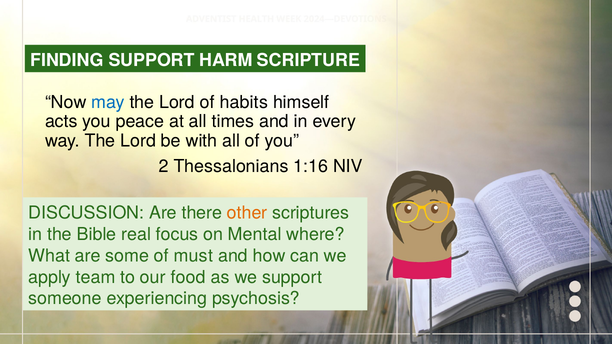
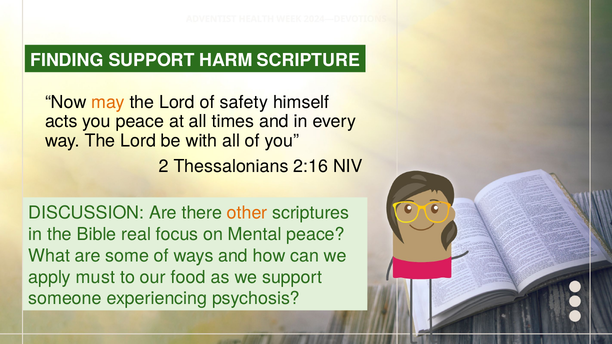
may colour: blue -> orange
habits: habits -> safety
1:16: 1:16 -> 2:16
Mental where: where -> peace
must: must -> ways
team: team -> must
